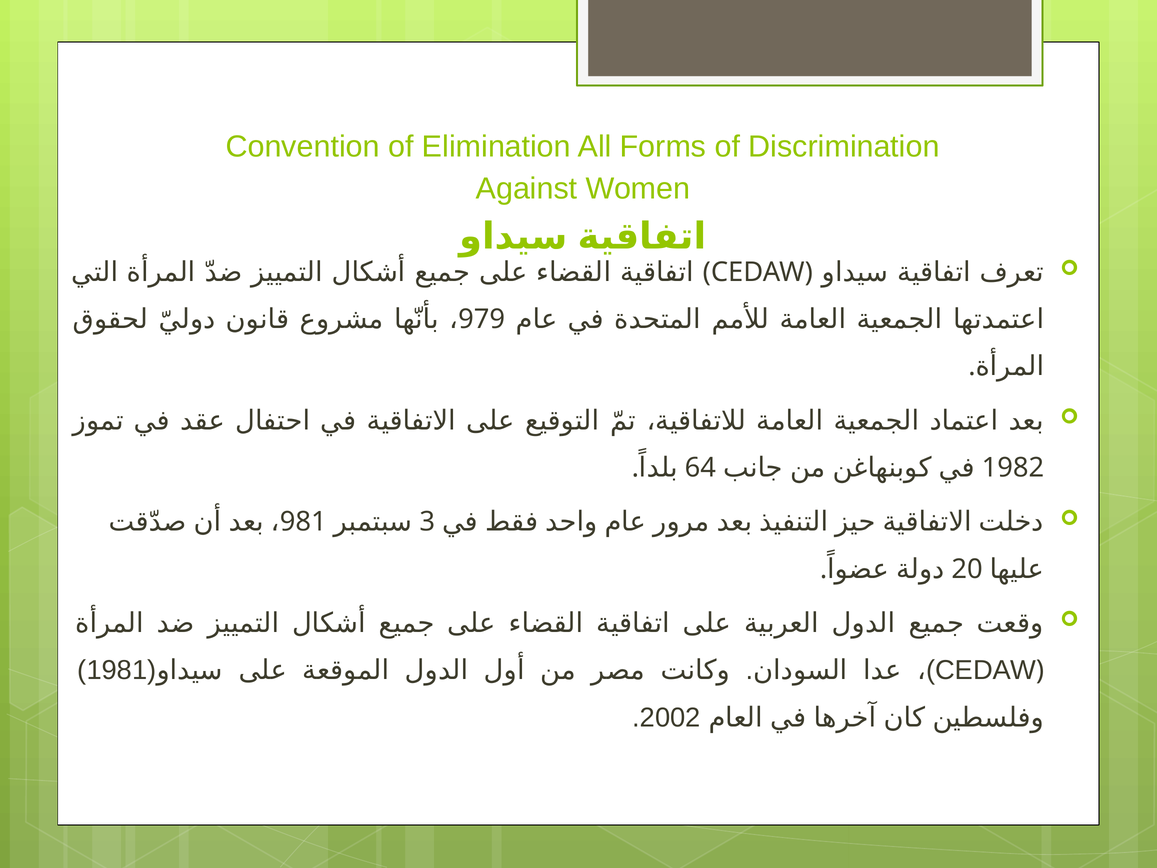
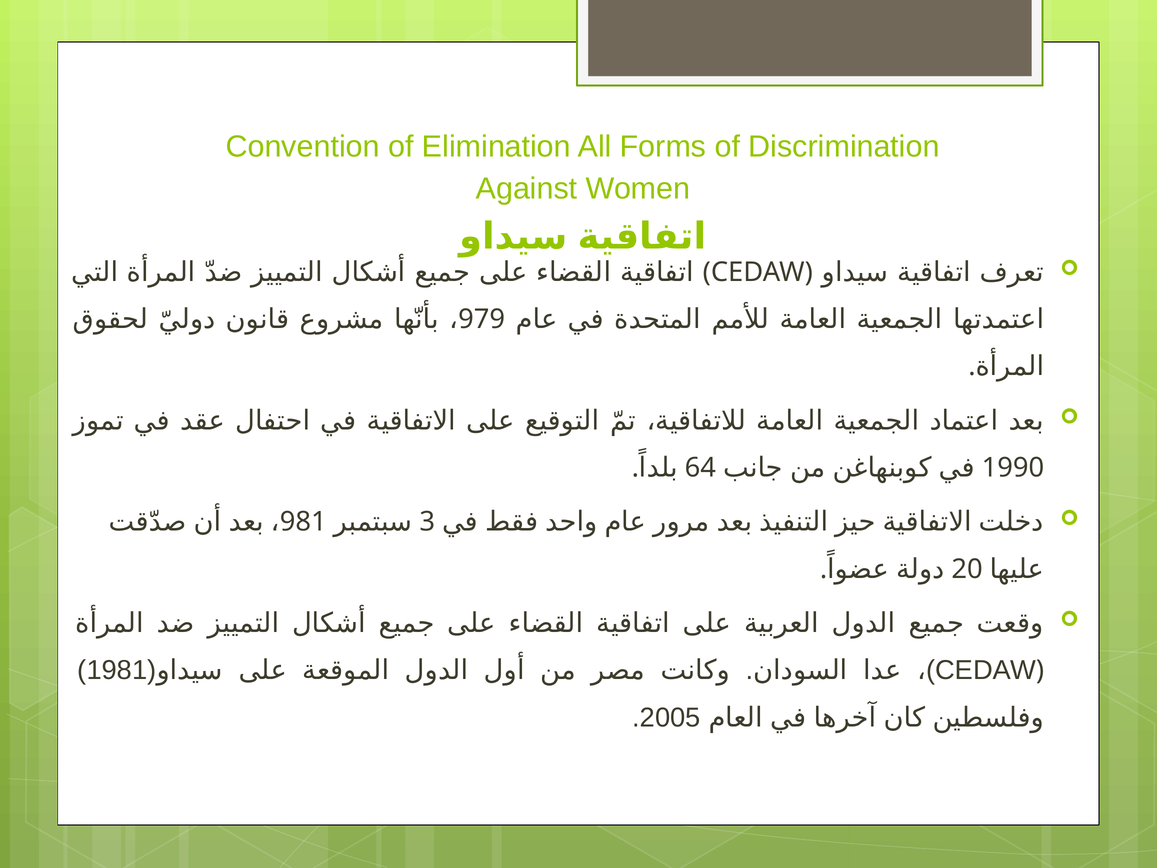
1982: 1982 -> 1990
2002: 2002 -> 2005
